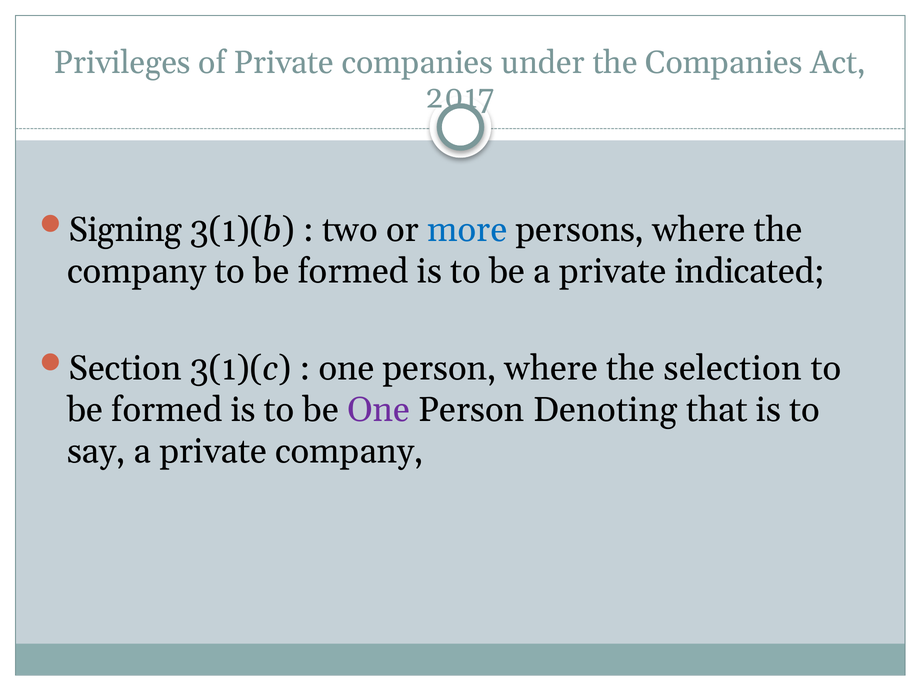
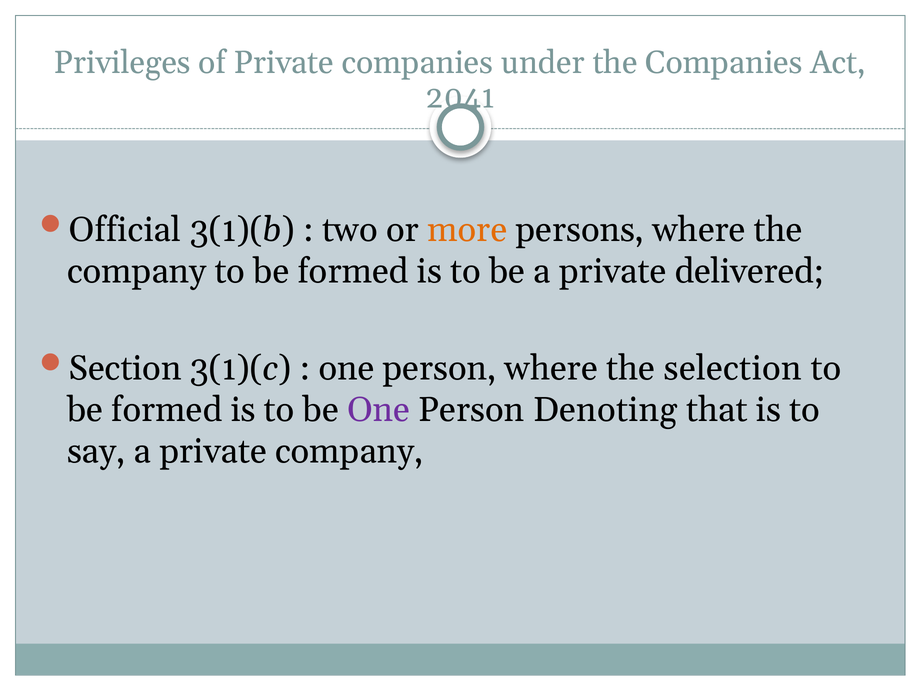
2017: 2017 -> 2041
Signing: Signing -> Official
more colour: blue -> orange
indicated: indicated -> delivered
